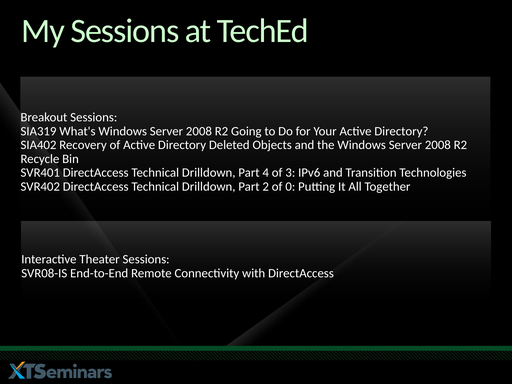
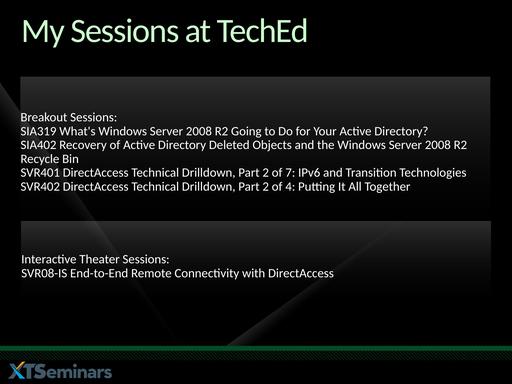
4 at (266, 173): 4 -> 2
3: 3 -> 7
0: 0 -> 4
